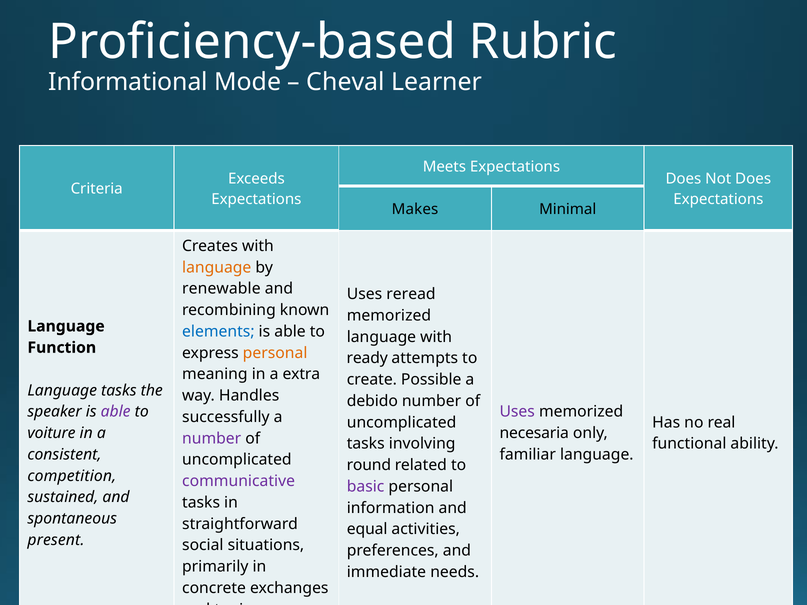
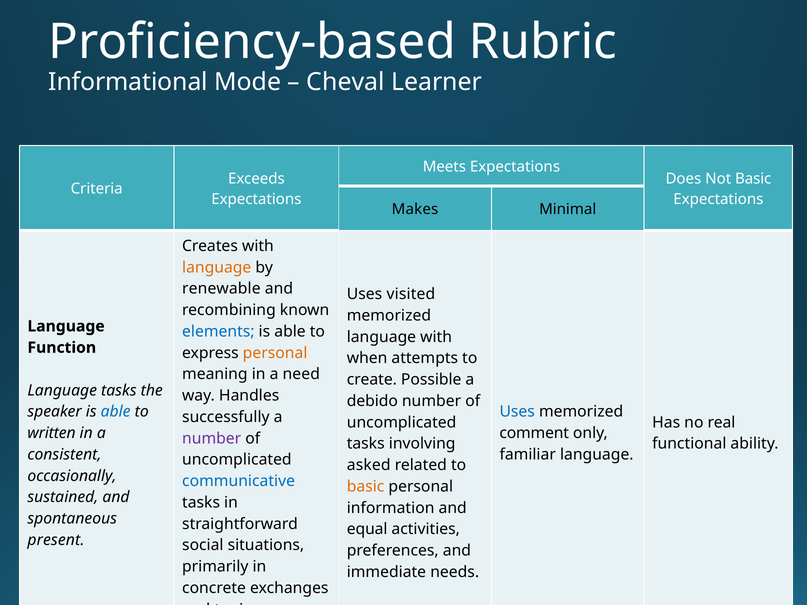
Not Does: Does -> Basic
reread: reread -> visited
ready: ready -> when
extra: extra -> need
able at (116, 412) colour: purple -> blue
Uses at (517, 412) colour: purple -> blue
voiture: voiture -> written
necesaria: necesaria -> comment
round: round -> asked
competition: competition -> occasionally
communicative colour: purple -> blue
basic at (366, 487) colour: purple -> orange
